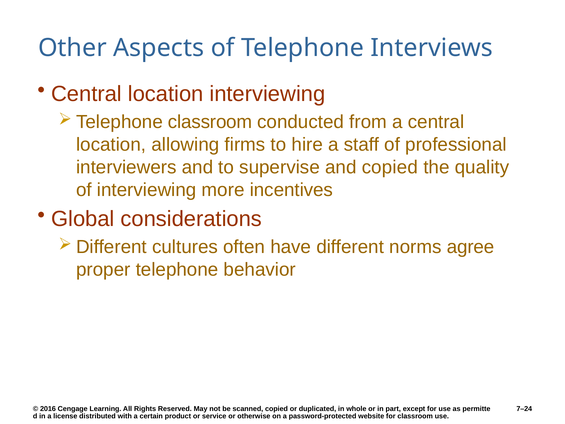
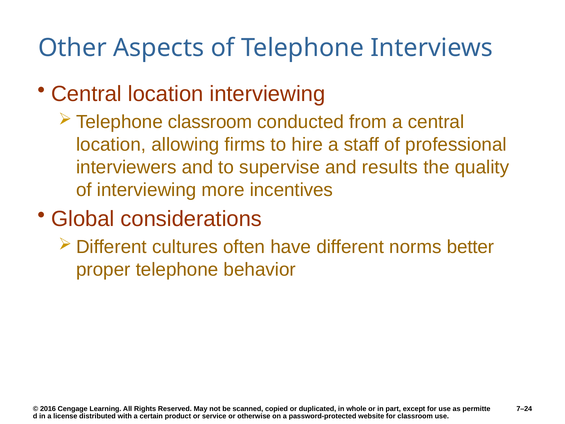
and copied: copied -> results
agree: agree -> better
